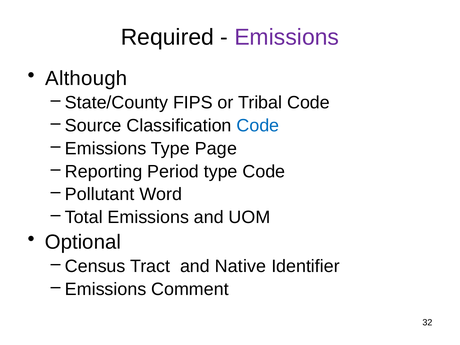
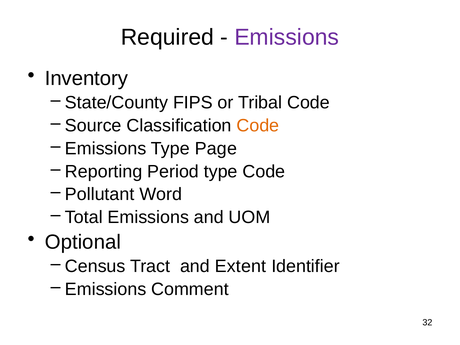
Although: Although -> Inventory
Code at (258, 126) colour: blue -> orange
Native: Native -> Extent
